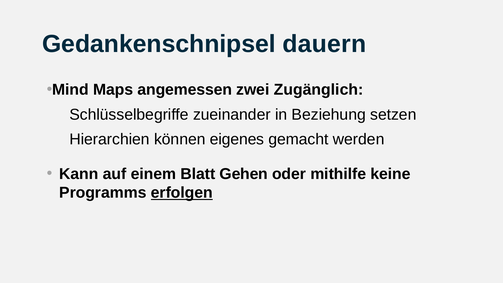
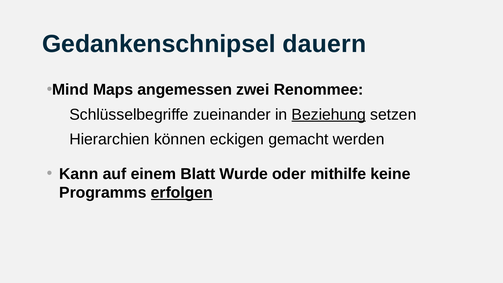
Zugänglich: Zugänglich -> Renommee
Beziehung underline: none -> present
eigenes: eigenes -> eckigen
Gehen: Gehen -> Wurde
